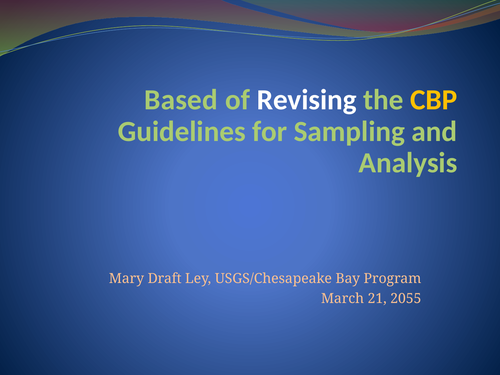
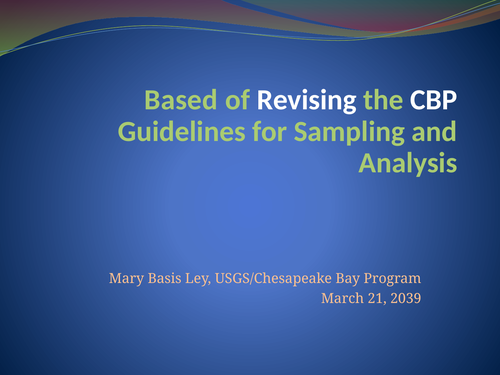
CBP colour: yellow -> white
Draft: Draft -> Basis
2055: 2055 -> 2039
